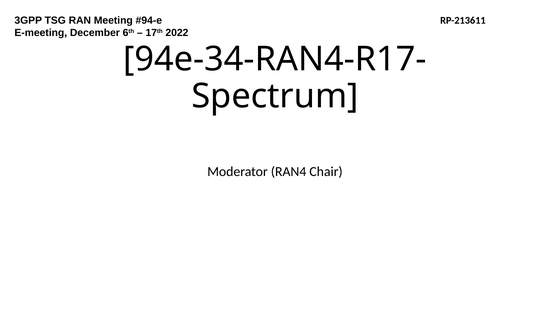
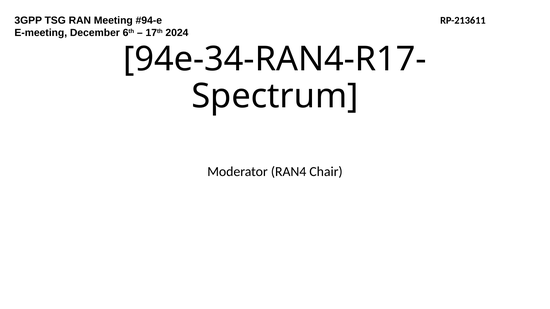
2022: 2022 -> 2024
